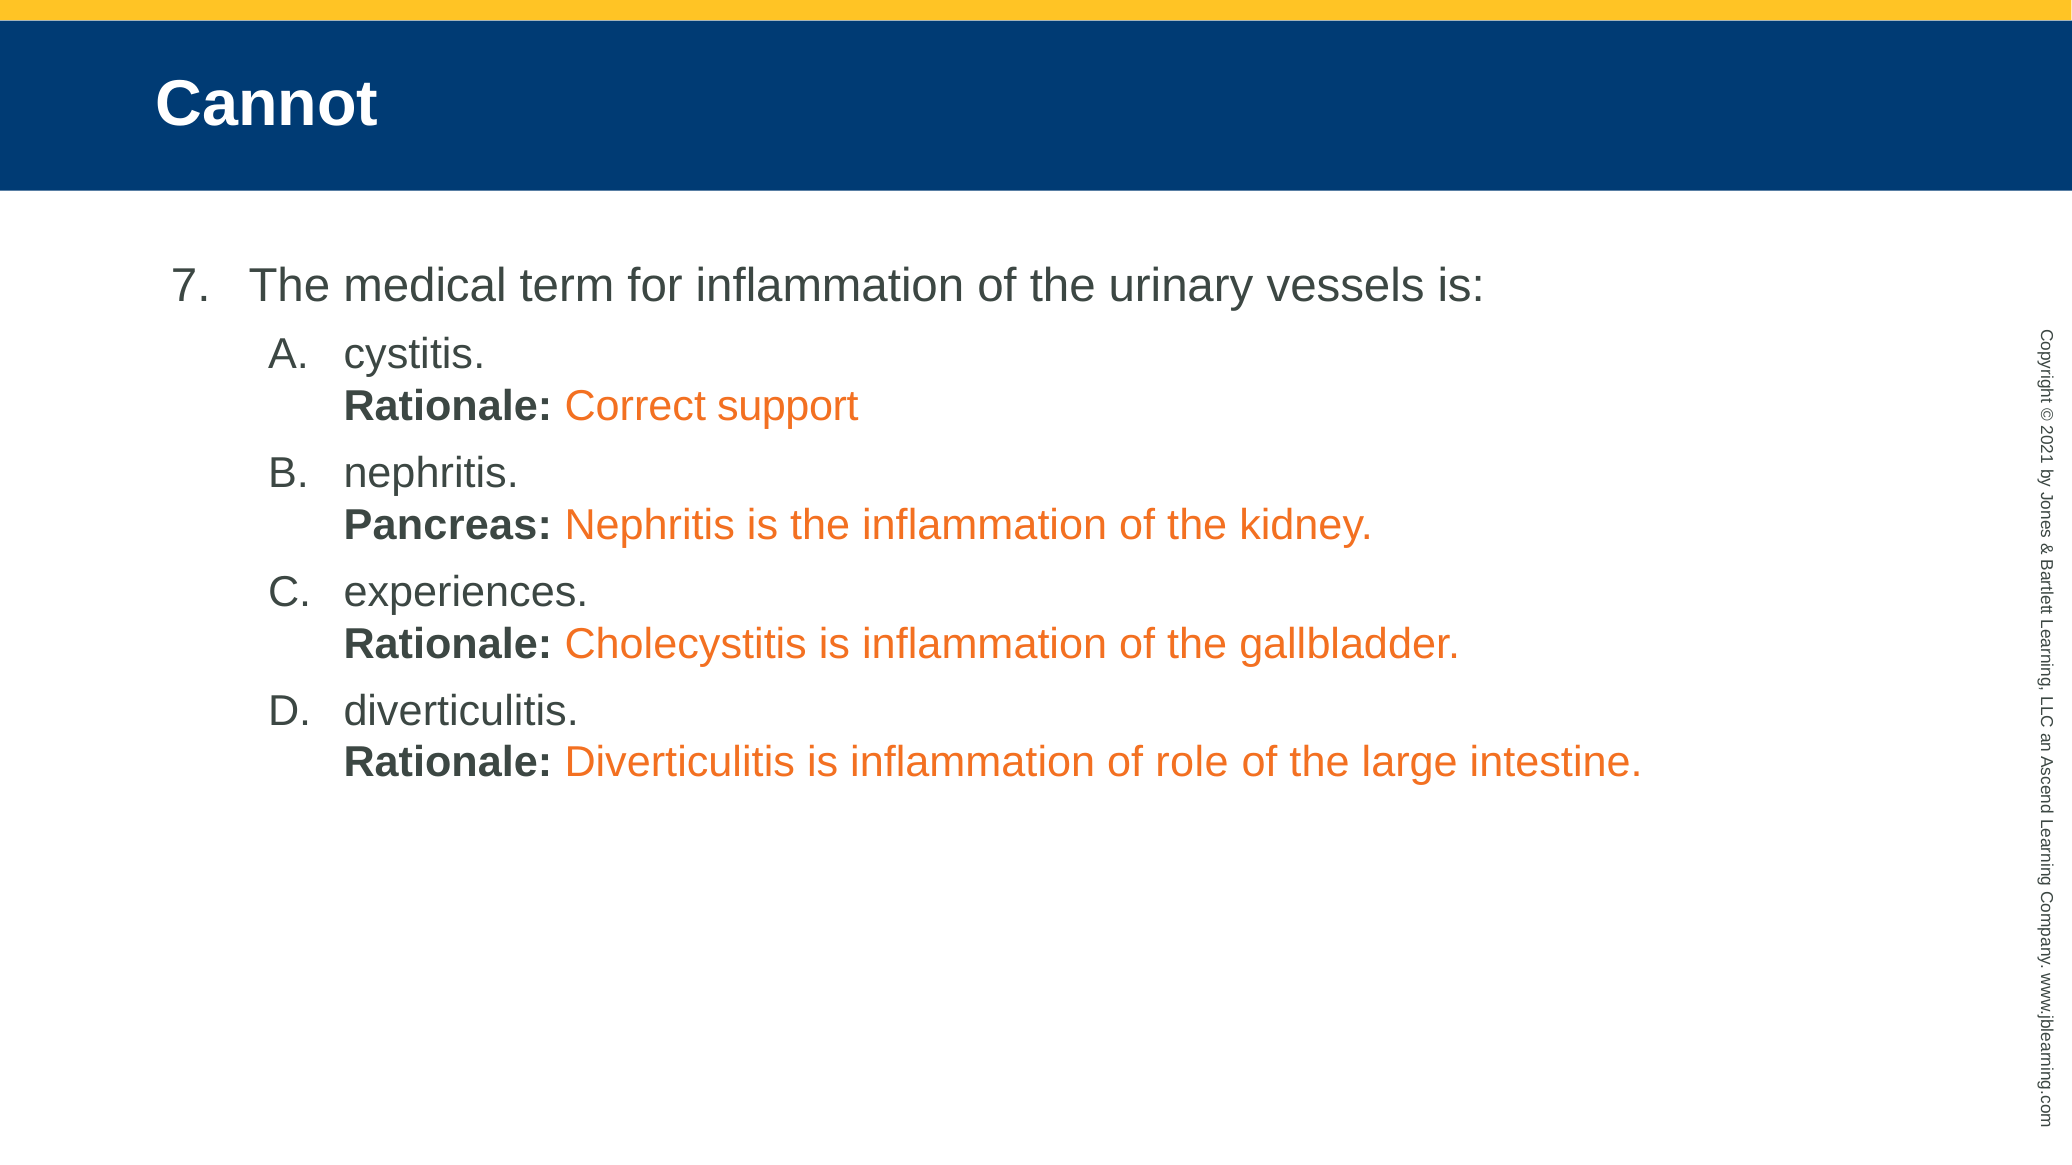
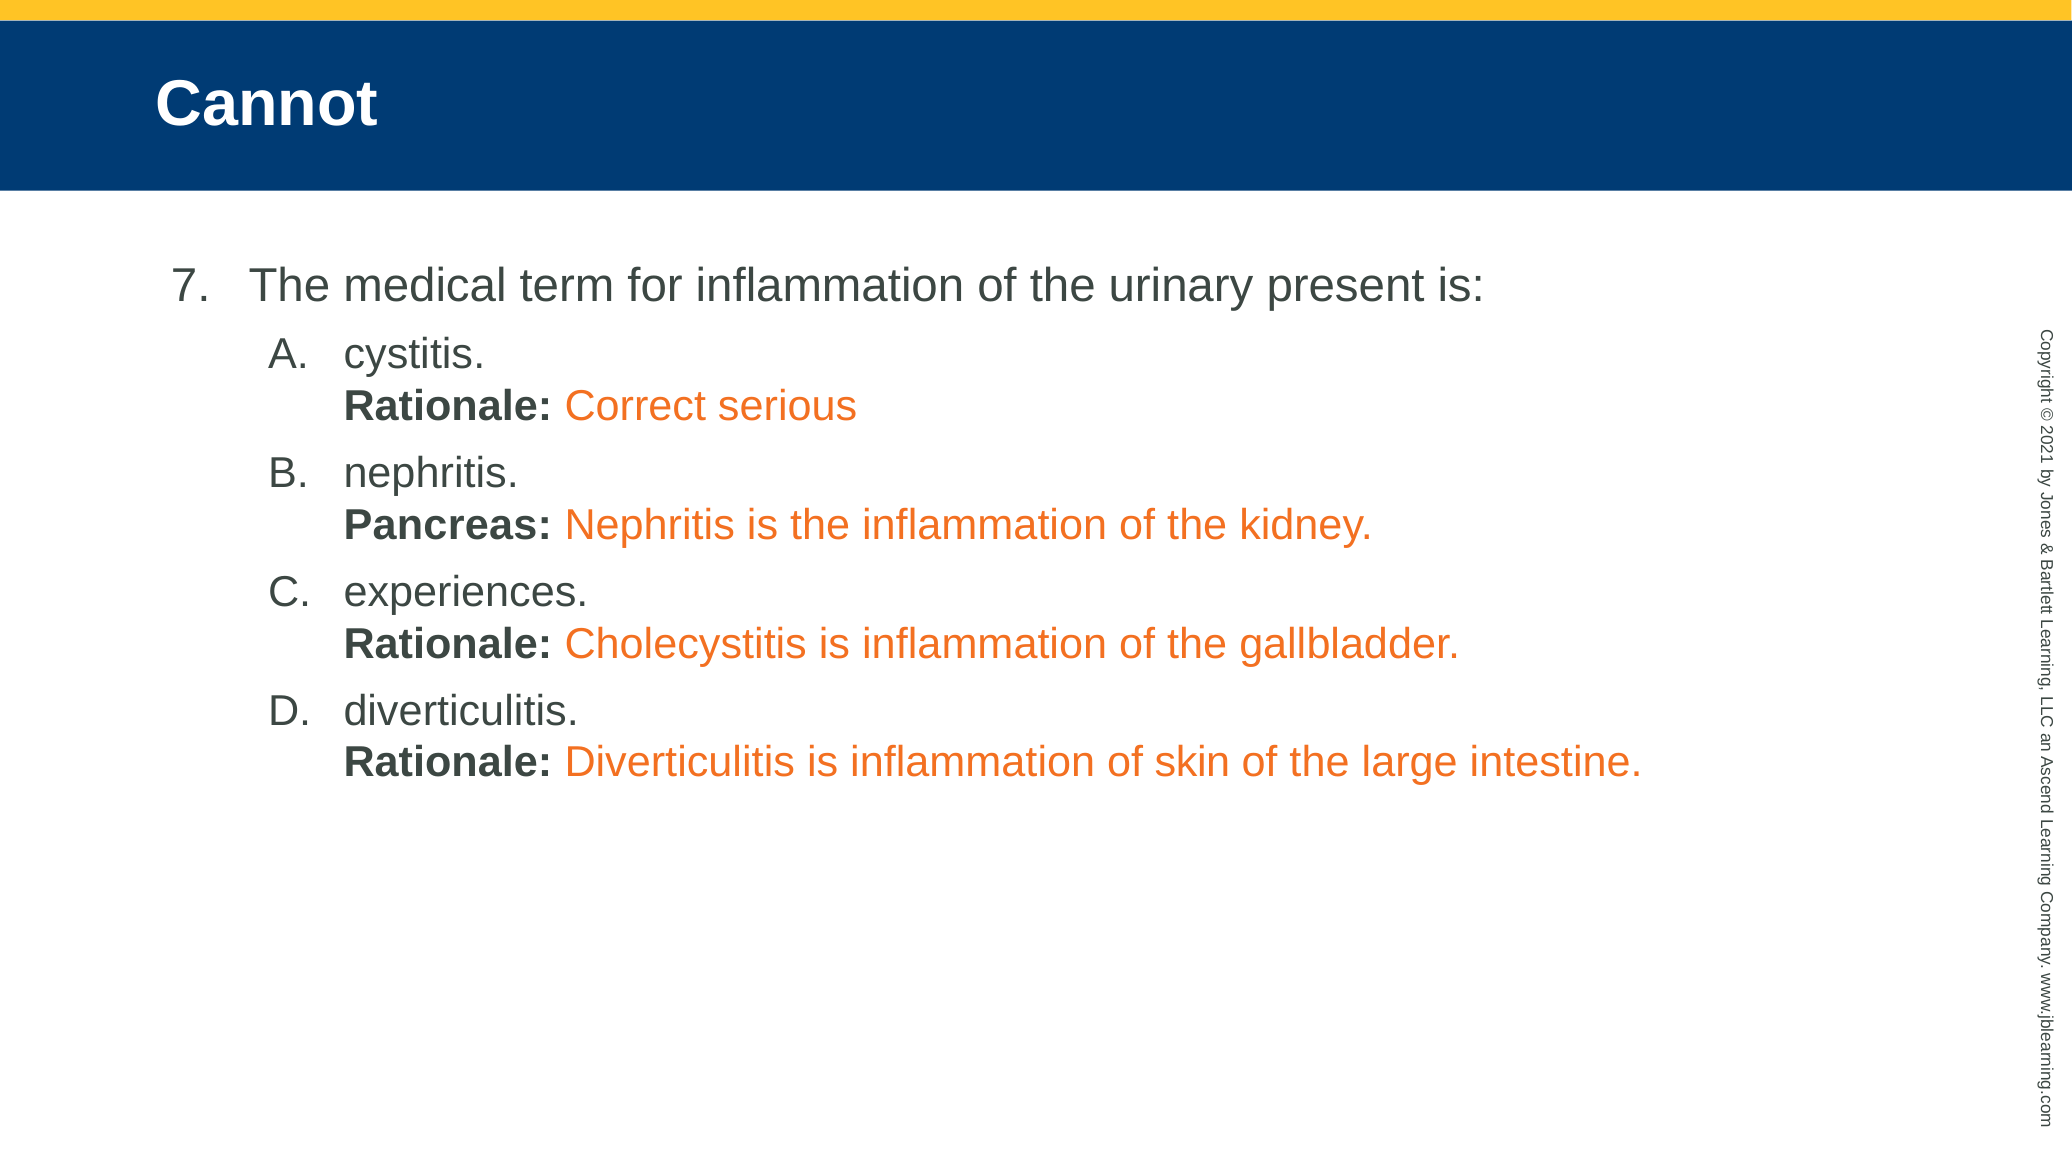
vessels: vessels -> present
support: support -> serious
role: role -> skin
